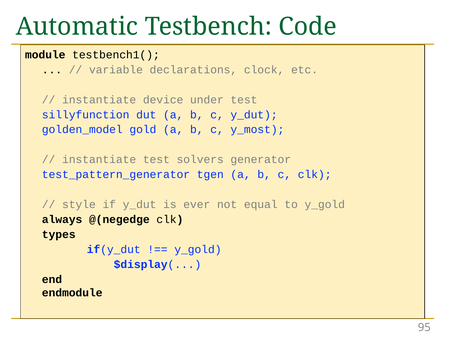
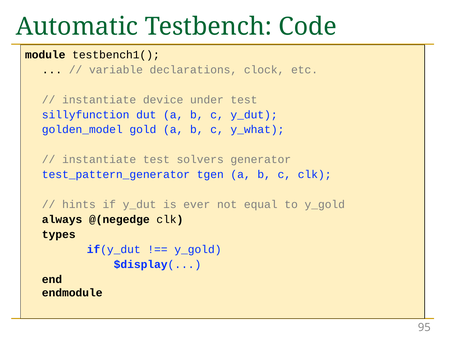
y_most: y_most -> y_what
style: style -> hints
